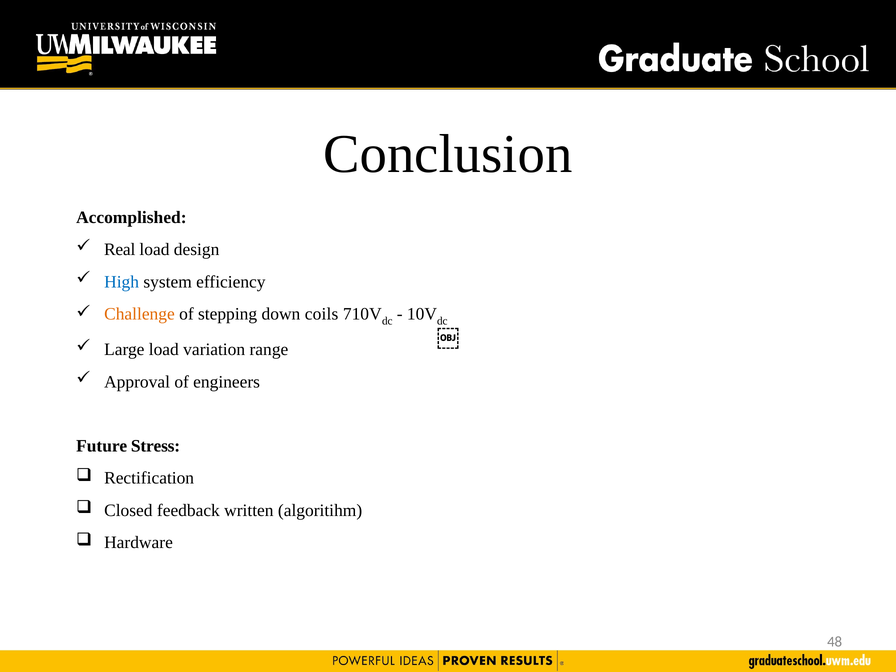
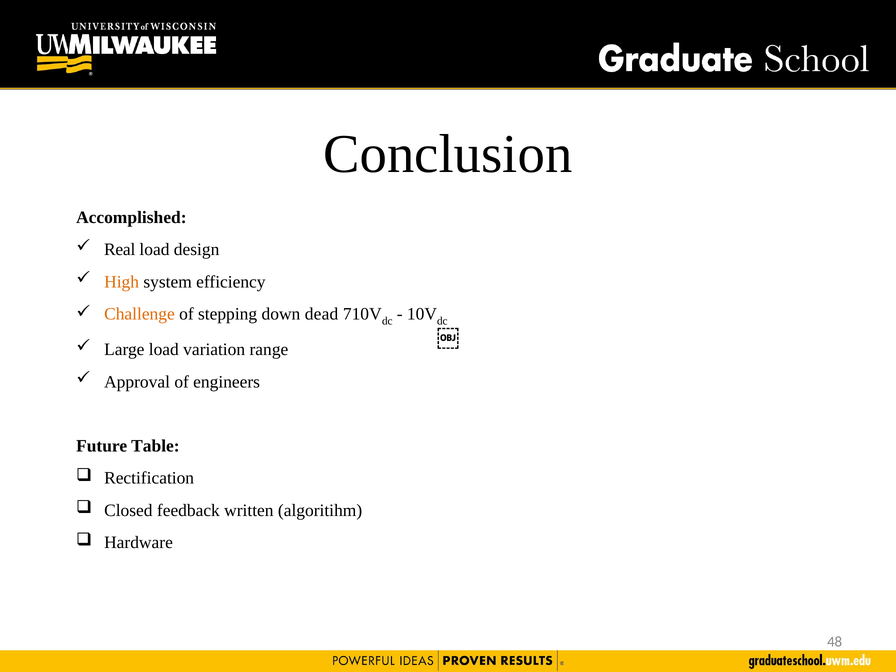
High colour: blue -> orange
coils: coils -> dead
Stress: Stress -> Table
